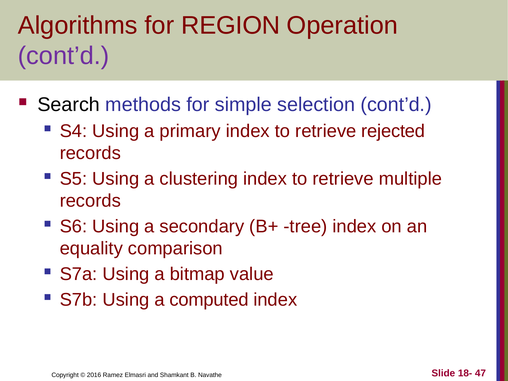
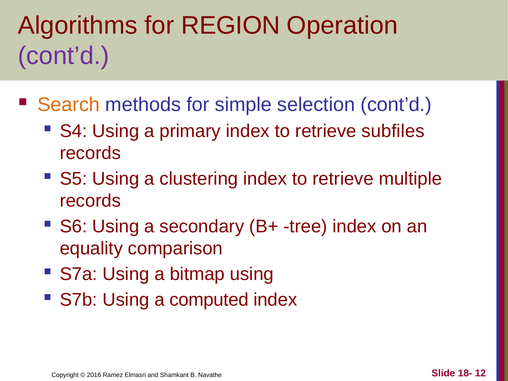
Search colour: black -> orange
rejected: rejected -> subfiles
bitmap value: value -> using
47: 47 -> 12
